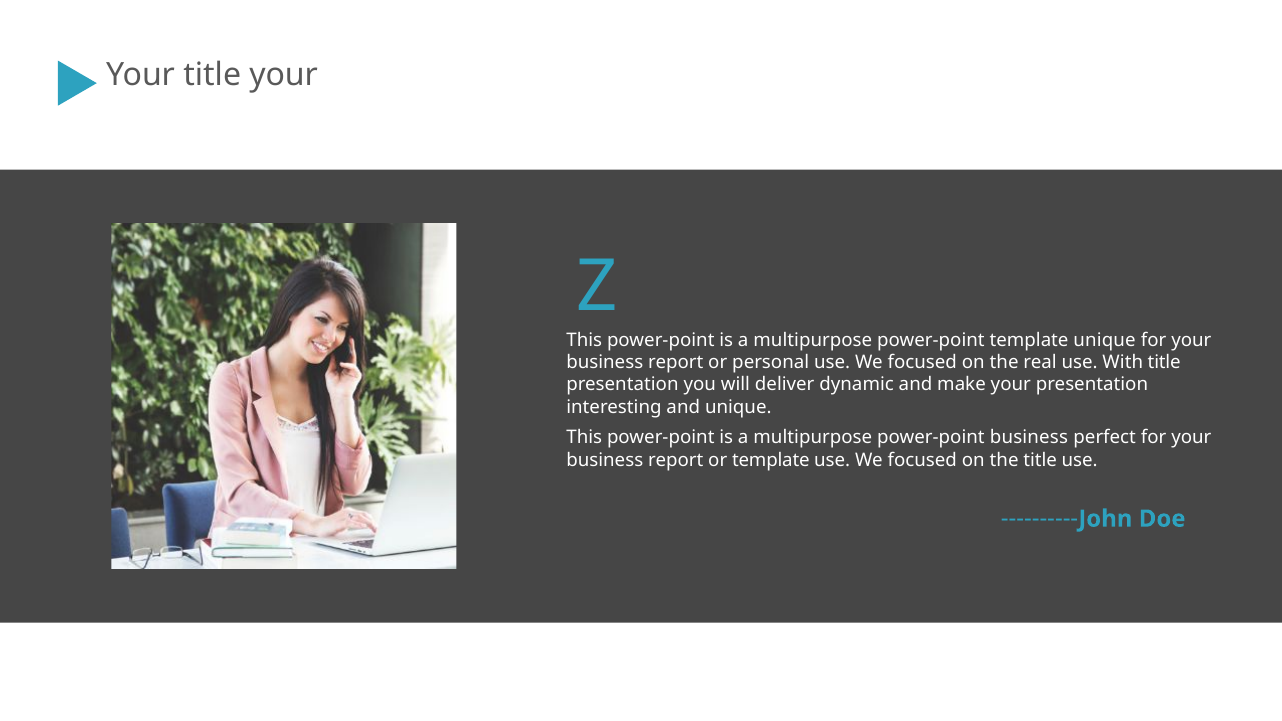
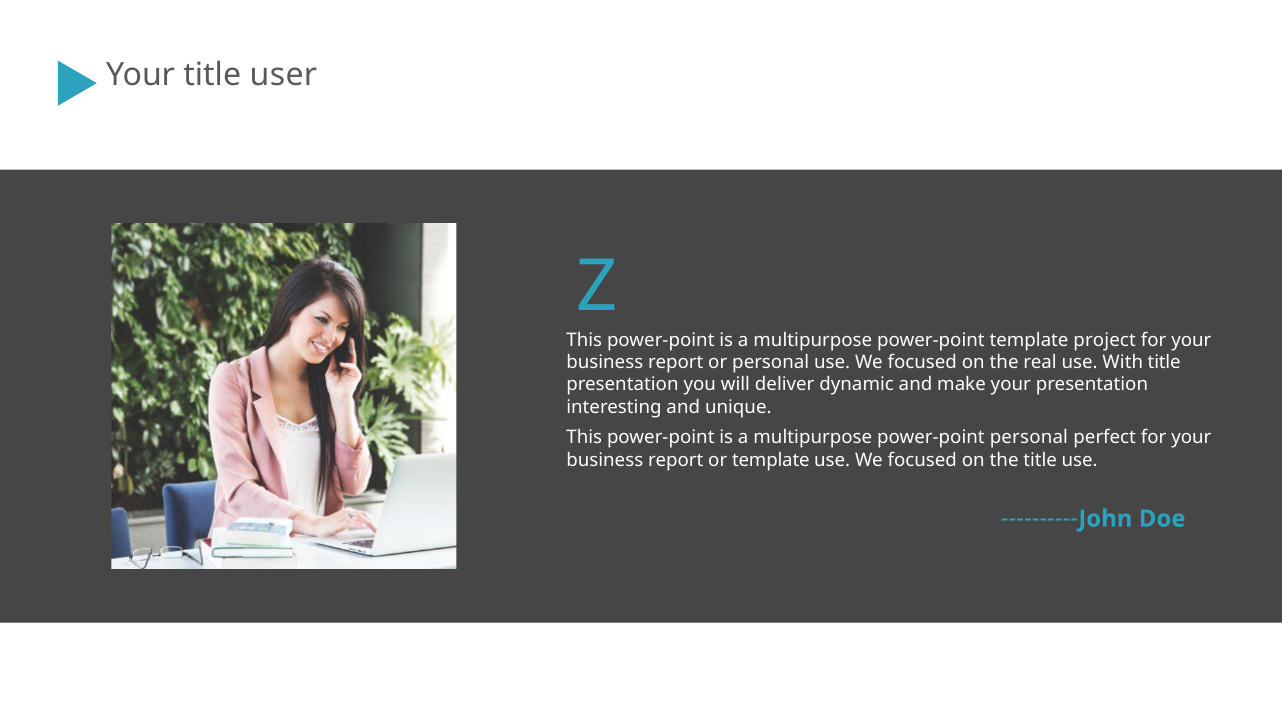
title your: your -> user
template unique: unique -> project
power-point business: business -> personal
